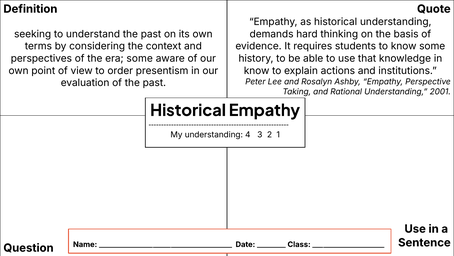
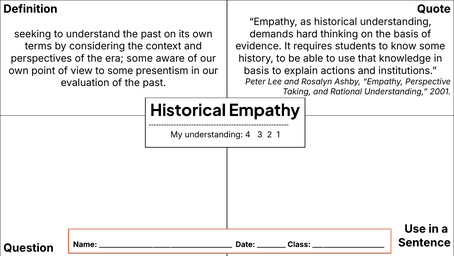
to order: order -> some
know at (257, 71): know -> basis
